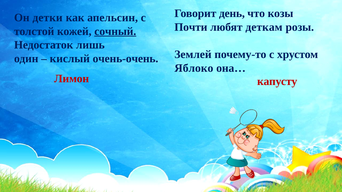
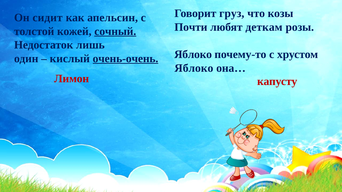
день: день -> груз
детки: детки -> сидит
Землей at (193, 55): Землей -> Яблоко
очень-очень underline: none -> present
